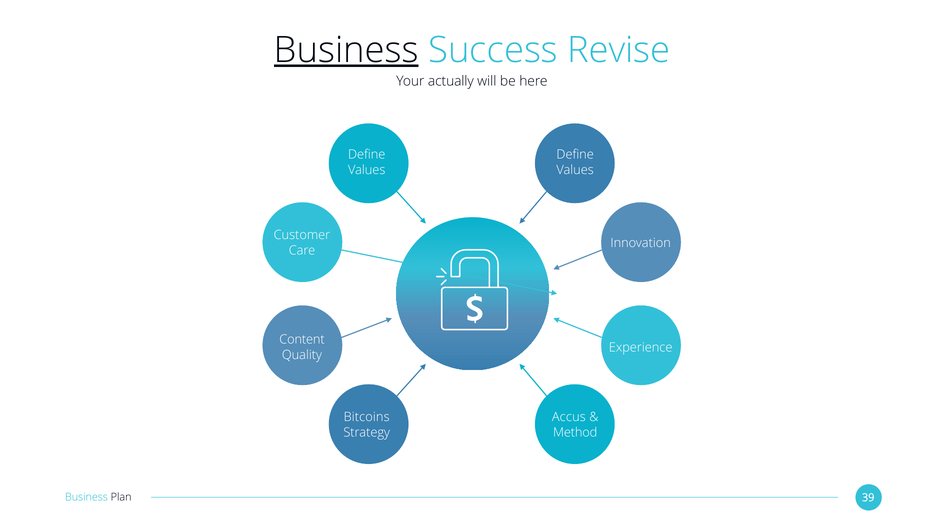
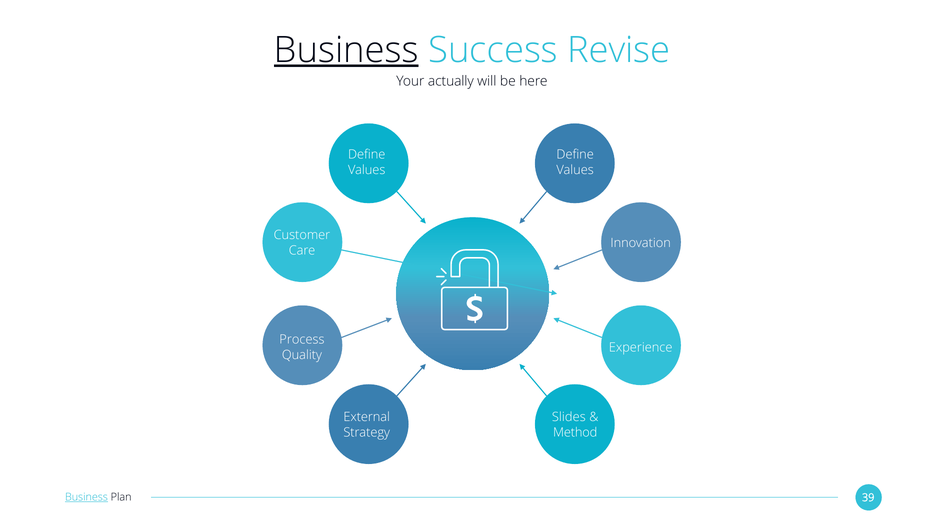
Content: Content -> Process
Bitcoins: Bitcoins -> External
Accus: Accus -> Slides
Business at (86, 497) underline: none -> present
